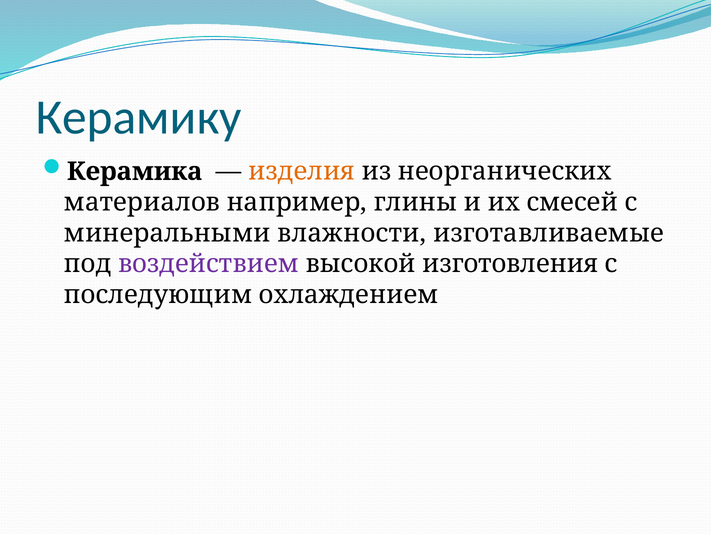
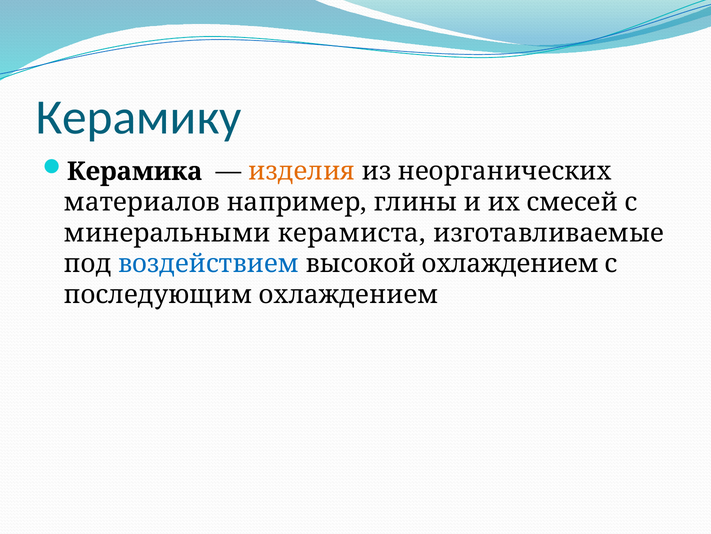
влажности: влажности -> керамиста
воздействием colour: purple -> blue
высокой изготовления: изготовления -> охлаждением
